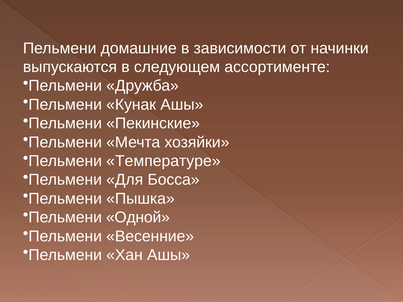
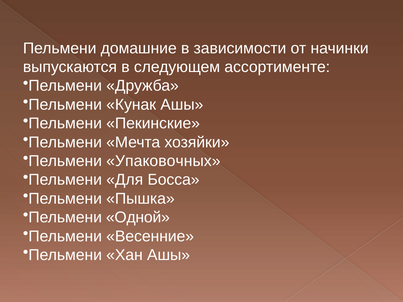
Температуре: Температуре -> Упаковочных
